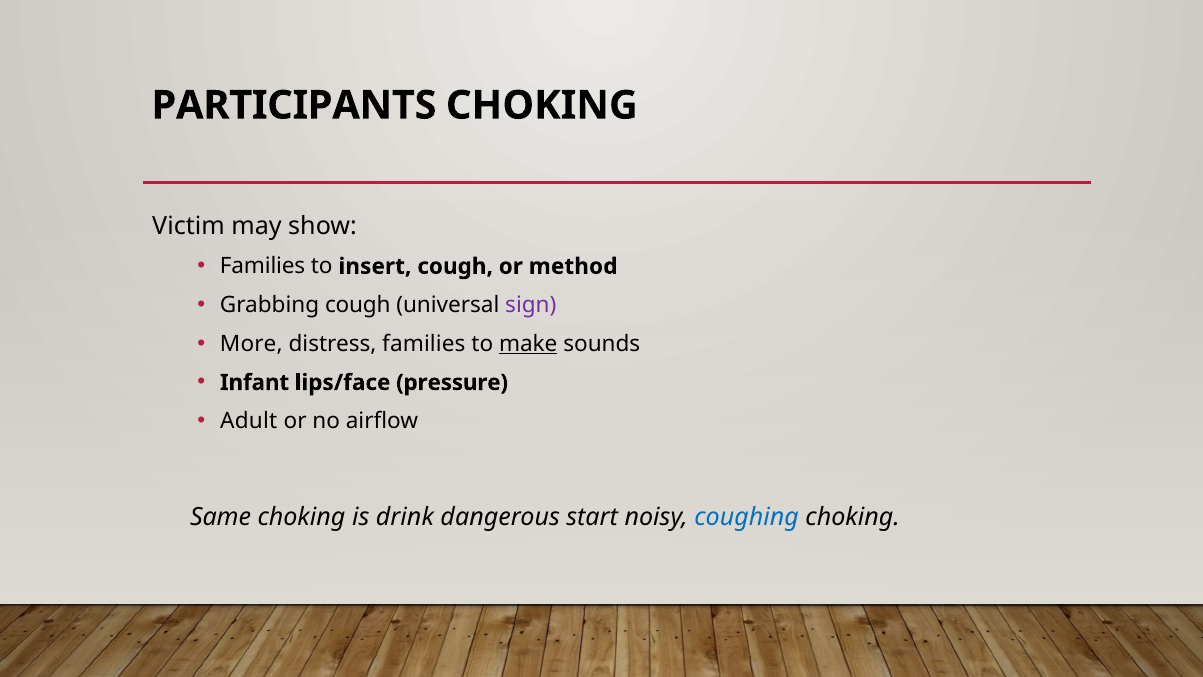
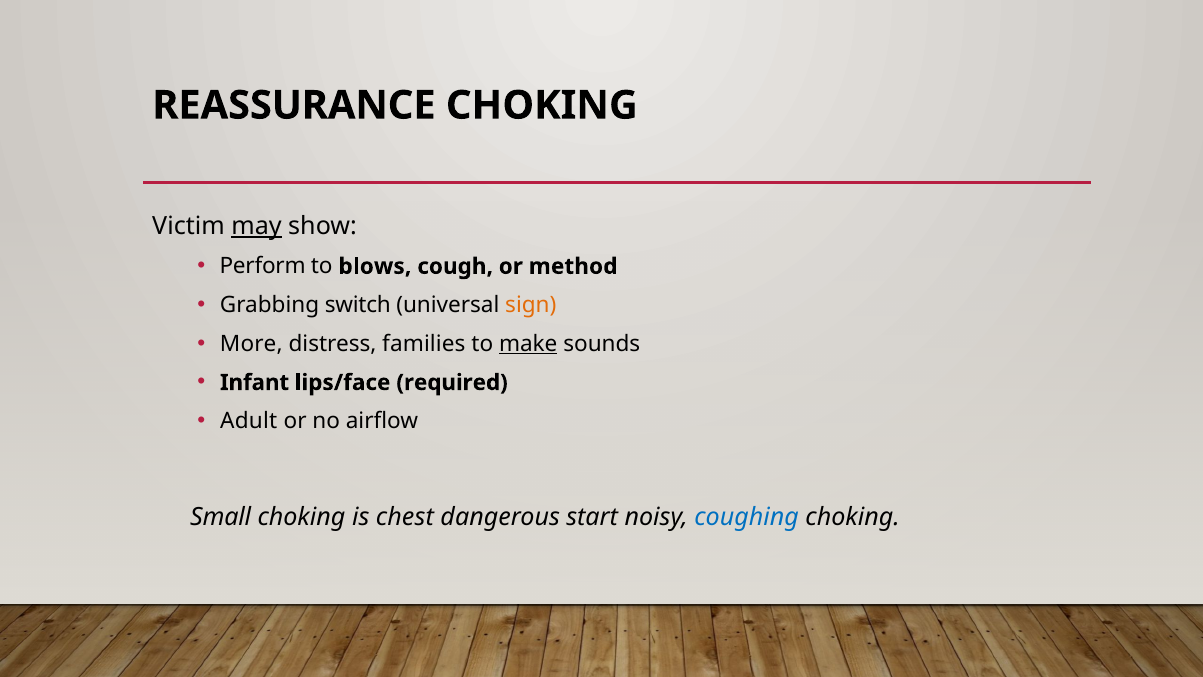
PARTICIPANTS: PARTICIPANTS -> REASSURANCE
may underline: none -> present
Families at (263, 266): Families -> Perform
insert: insert -> blows
Grabbing cough: cough -> switch
sign colour: purple -> orange
pressure: pressure -> required
Same: Same -> Small
drink: drink -> chest
